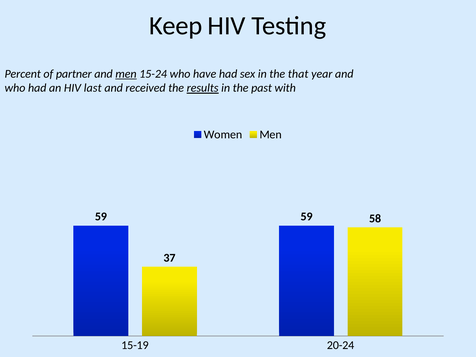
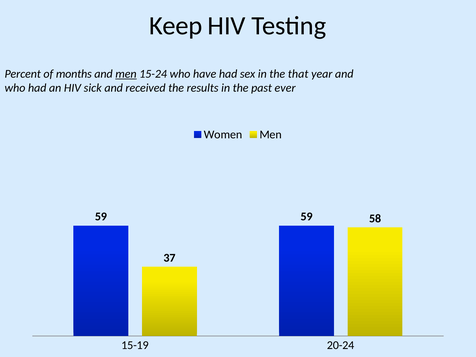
partner: partner -> months
last: last -> sick
results underline: present -> none
with: with -> ever
